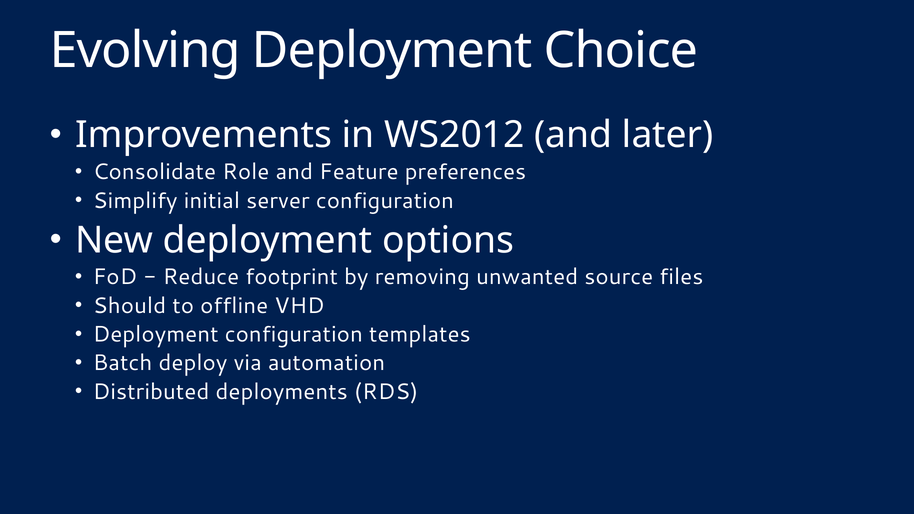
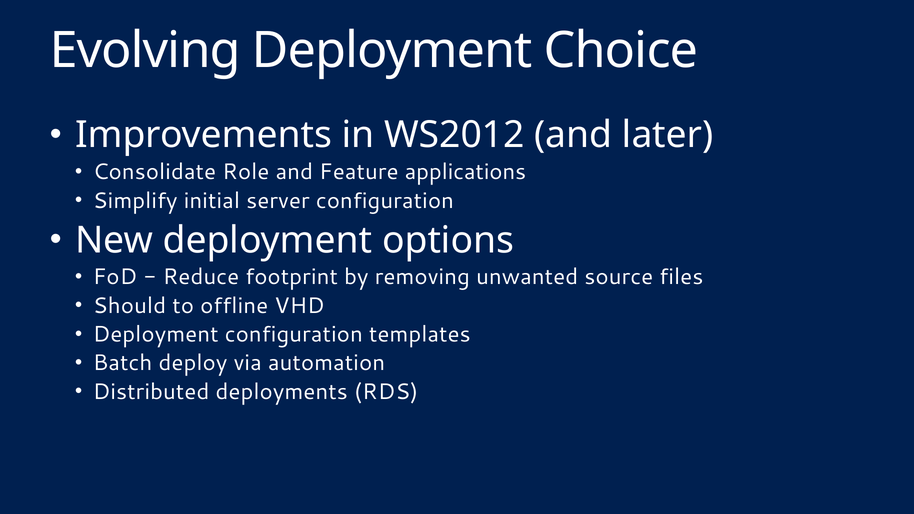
preferences: preferences -> applications
